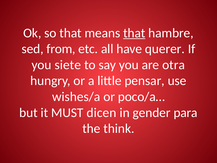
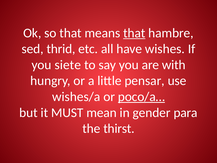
from: from -> thrid
querer: querer -> wishes
otra: otra -> with
poco/a… underline: none -> present
dicen: dicen -> mean
think: think -> thirst
